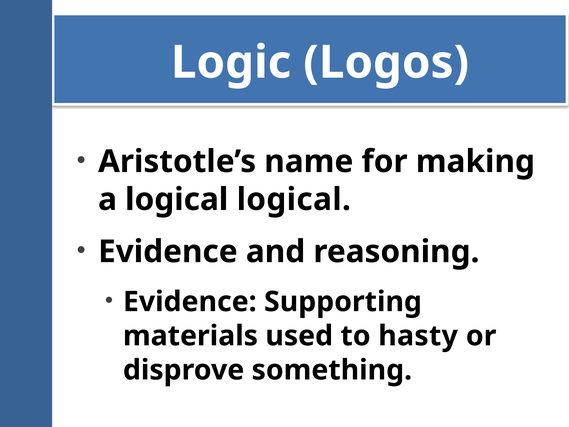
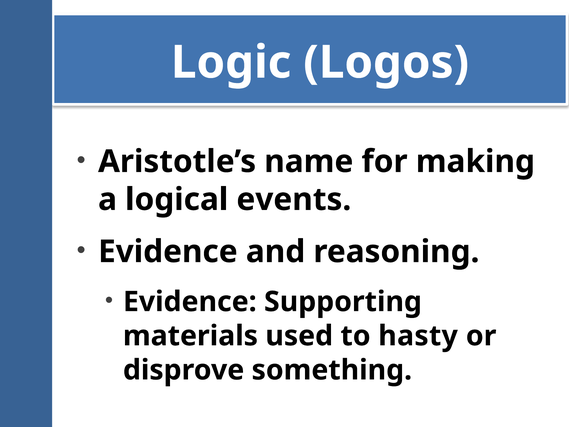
logical logical: logical -> events
